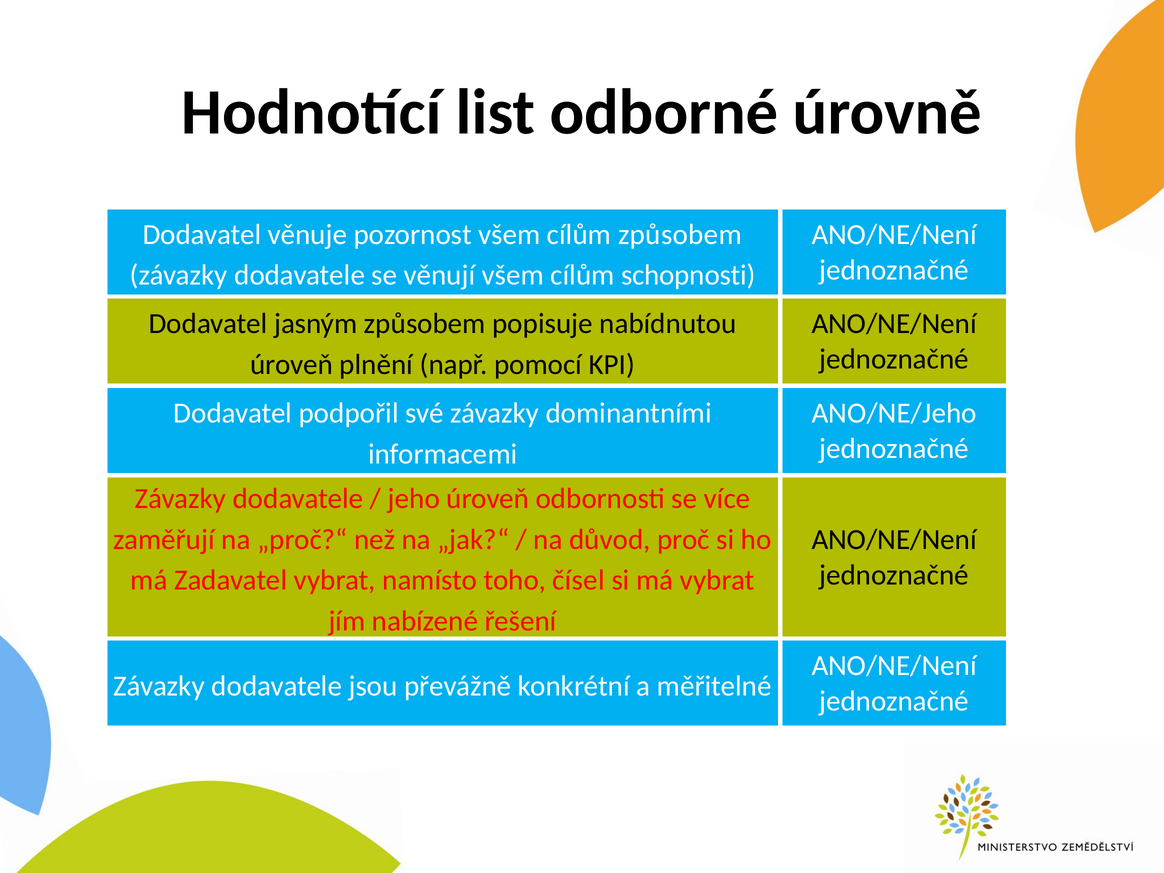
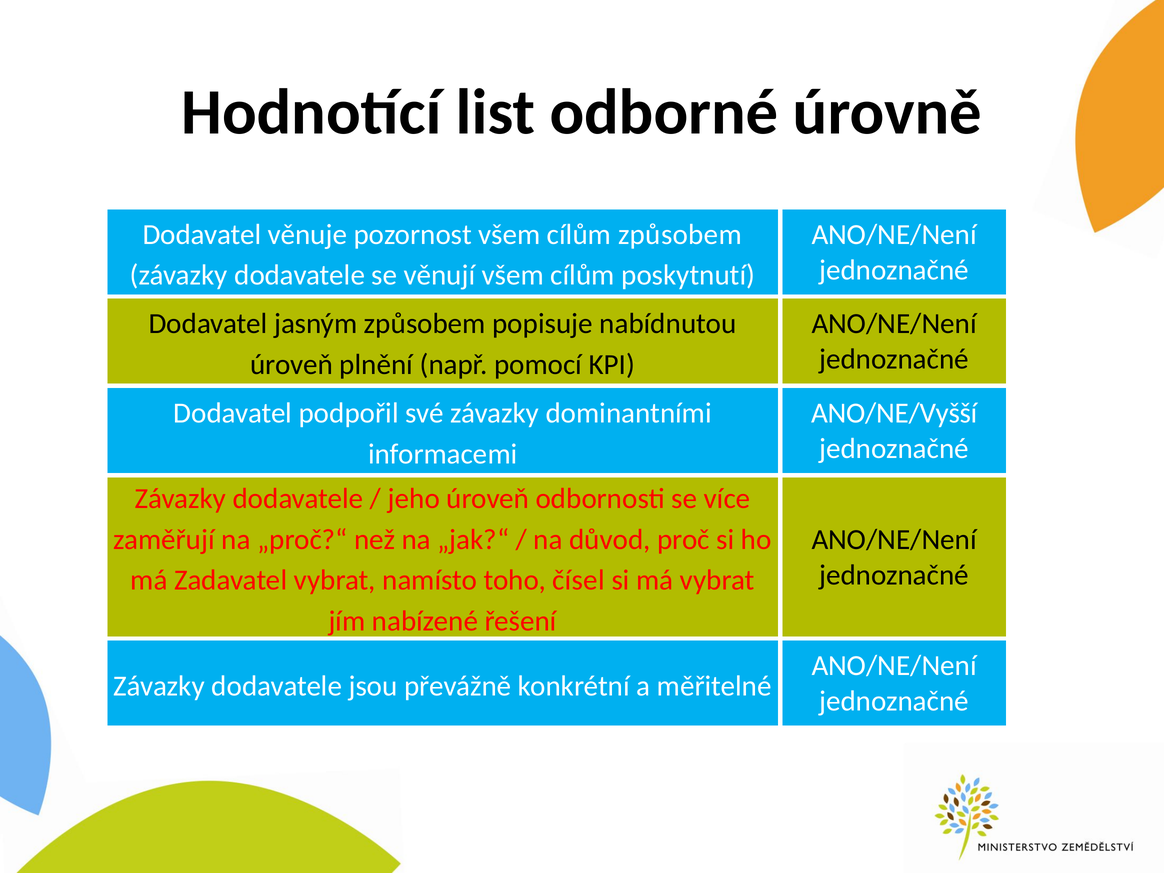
schopnosti: schopnosti -> poskytnutí
ANO/NE/Jeho: ANO/NE/Jeho -> ANO/NE/Vyšší
